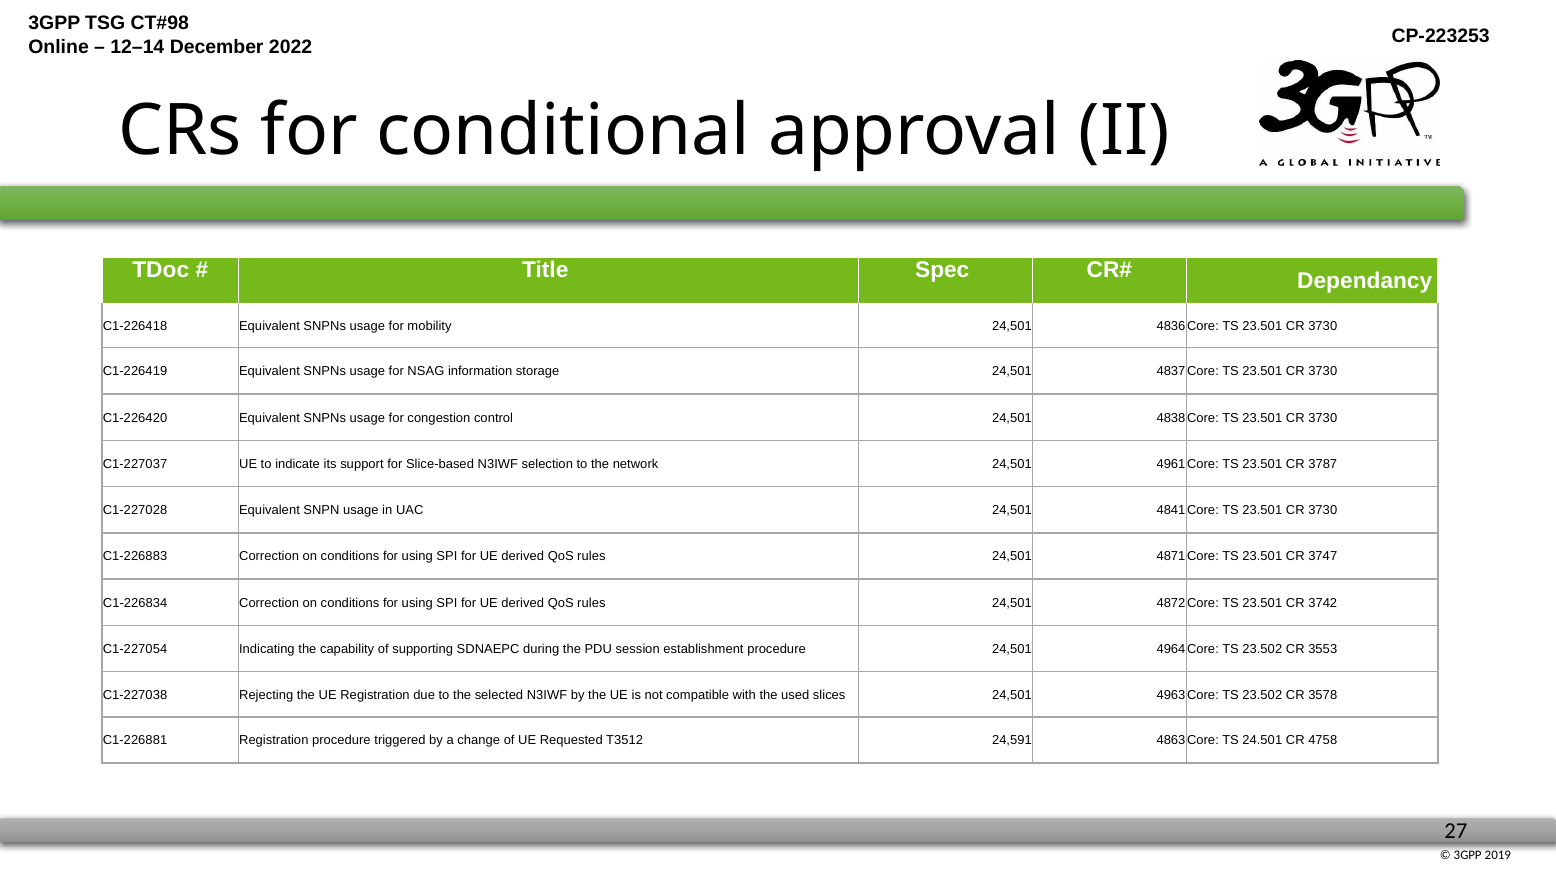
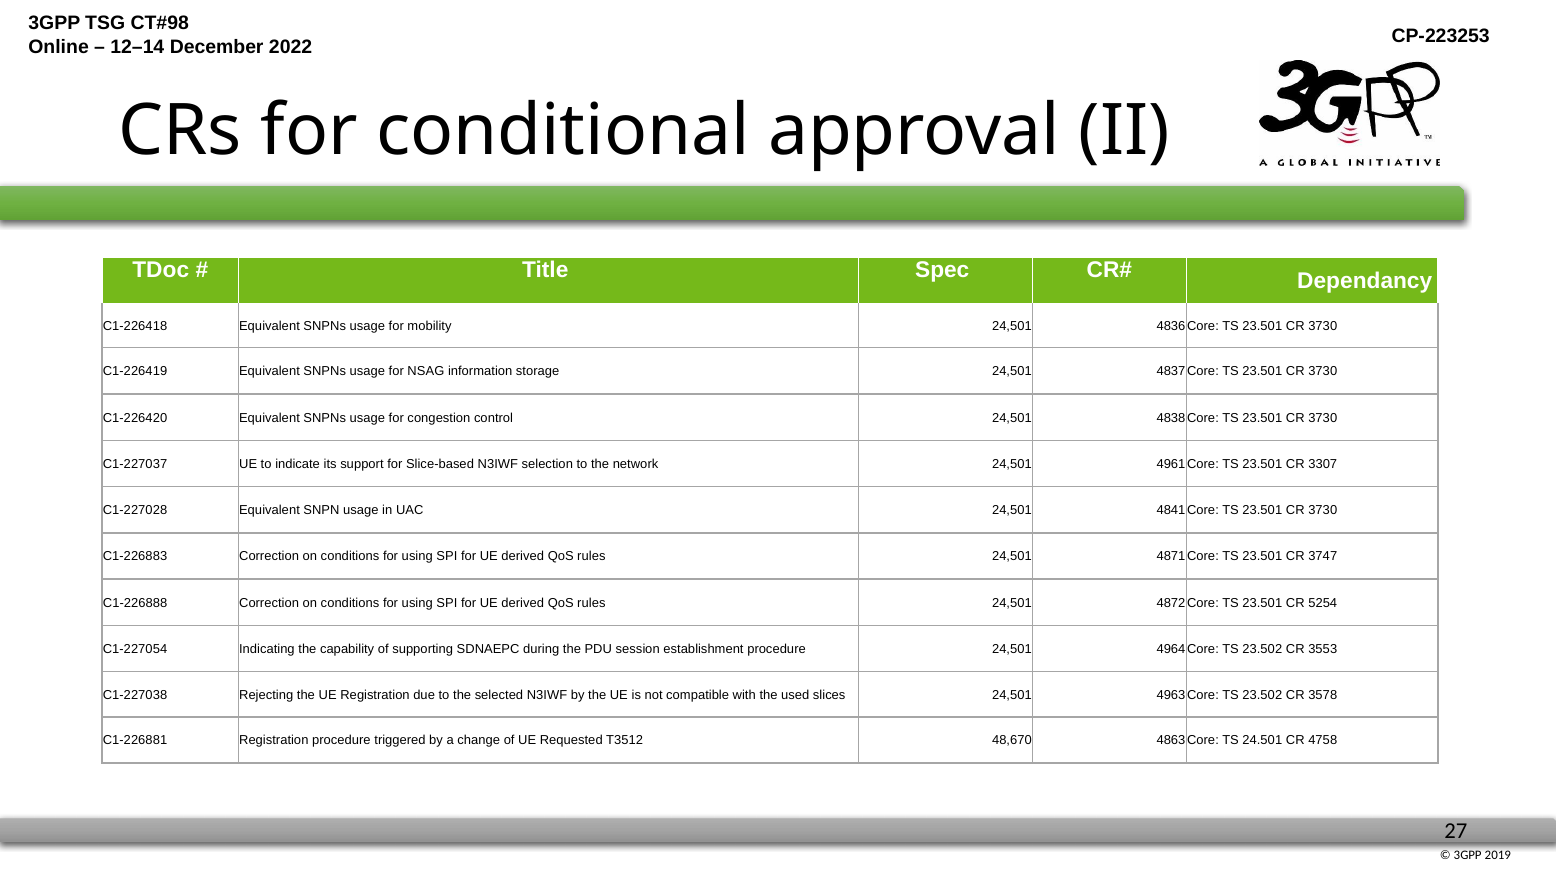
3787: 3787 -> 3307
C1-226834: C1-226834 -> C1-226888
3742: 3742 -> 5254
24,591: 24,591 -> 48,670
